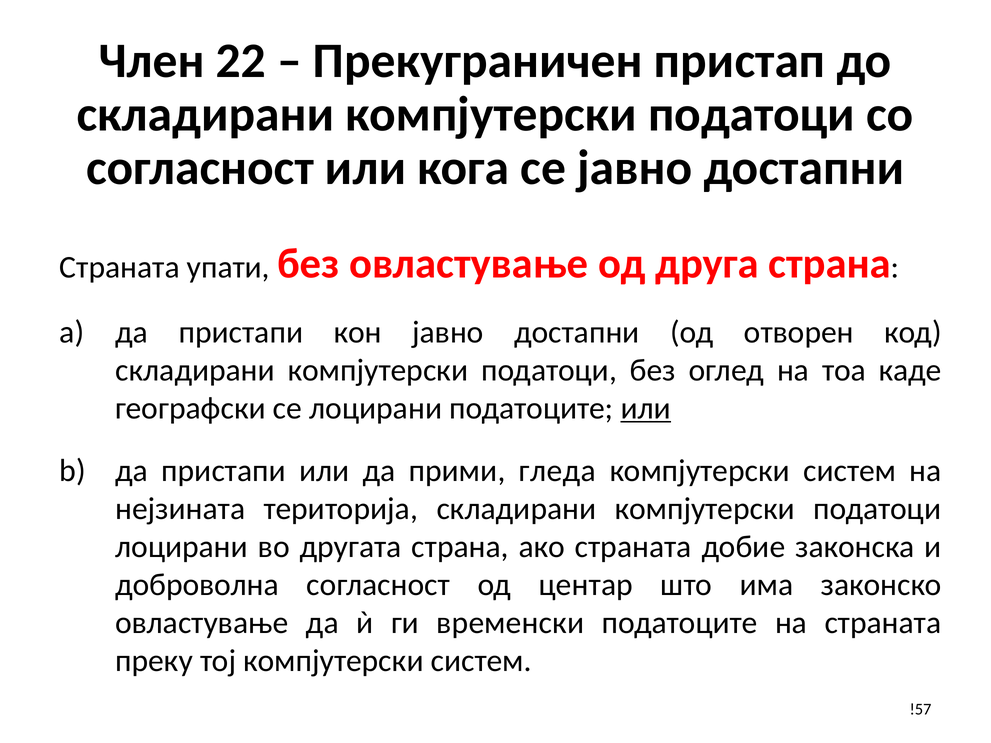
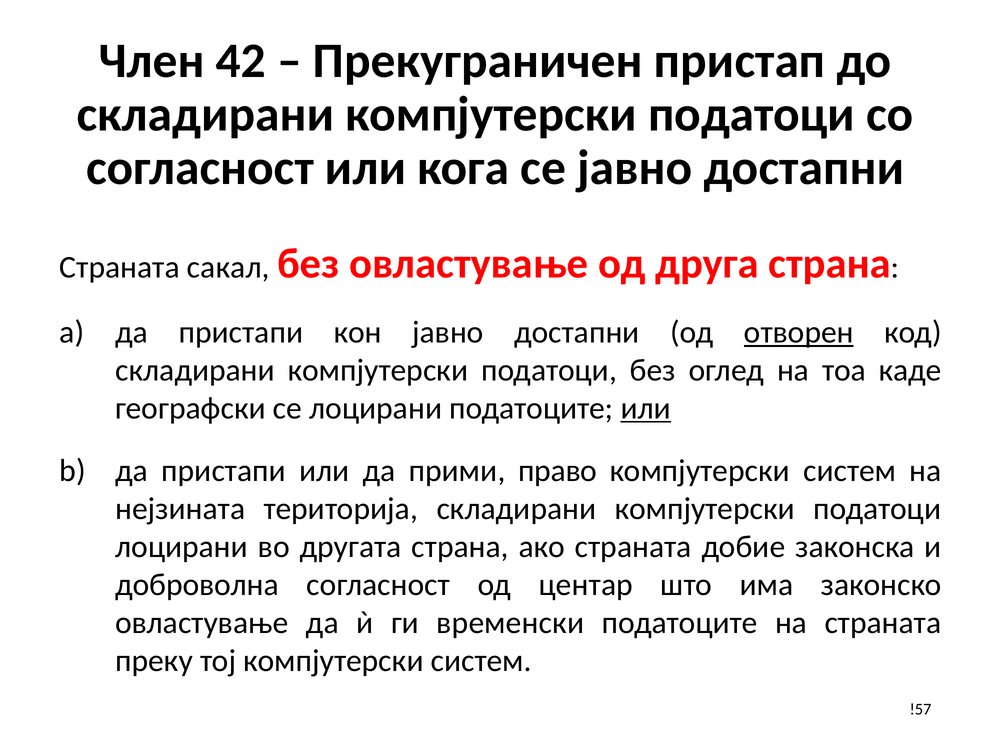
22: 22 -> 42
упати: упати -> сакал
отворен underline: none -> present
гледа: гледа -> право
